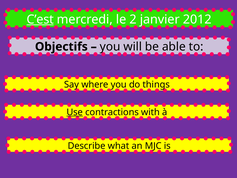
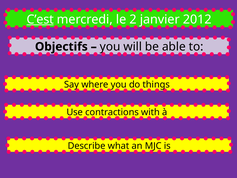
Use underline: present -> none
